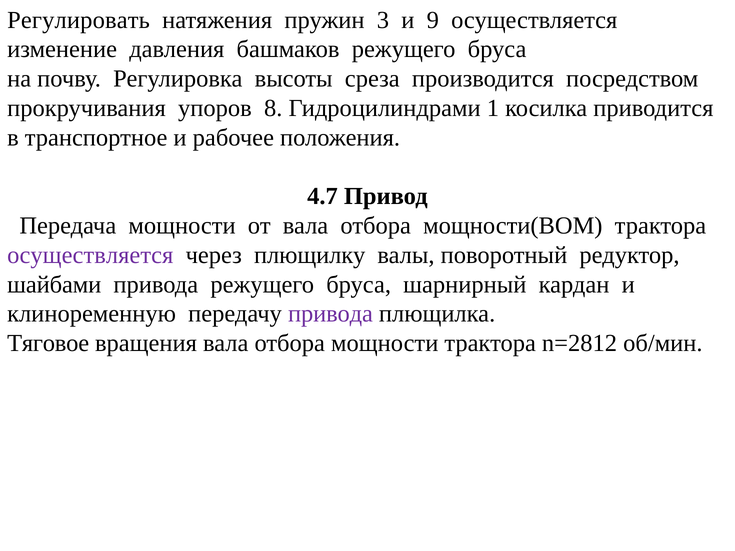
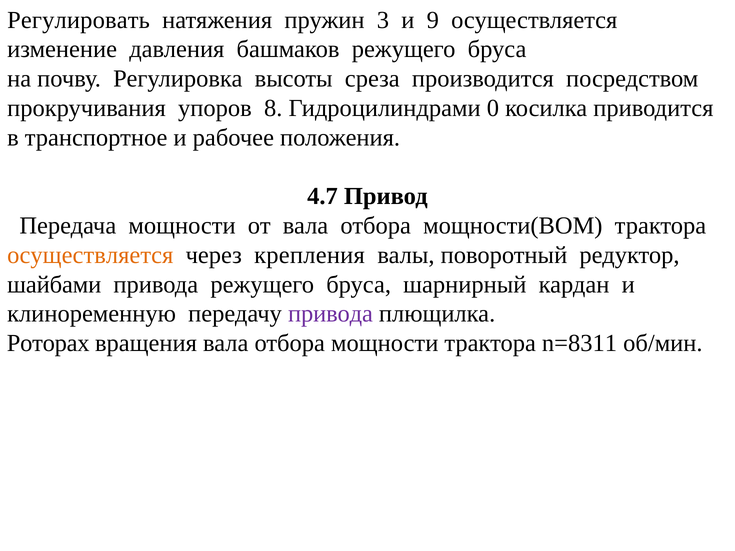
1: 1 -> 0
осуществляется at (90, 255) colour: purple -> orange
плющилку: плющилку -> крепления
Тяговое: Тяговое -> Роторах
n=2812: n=2812 -> n=8311
